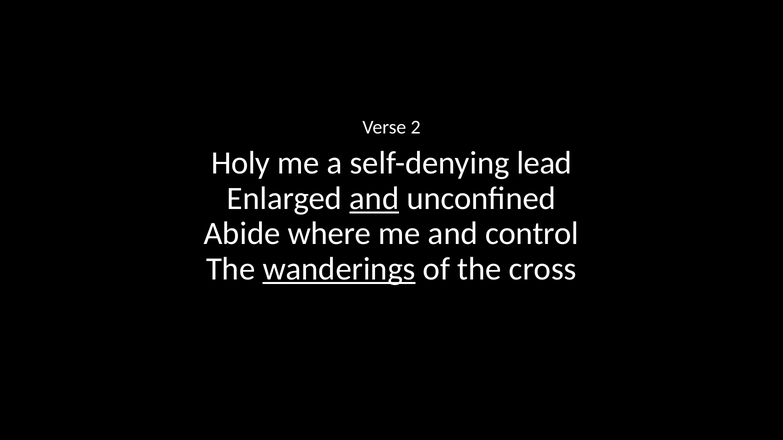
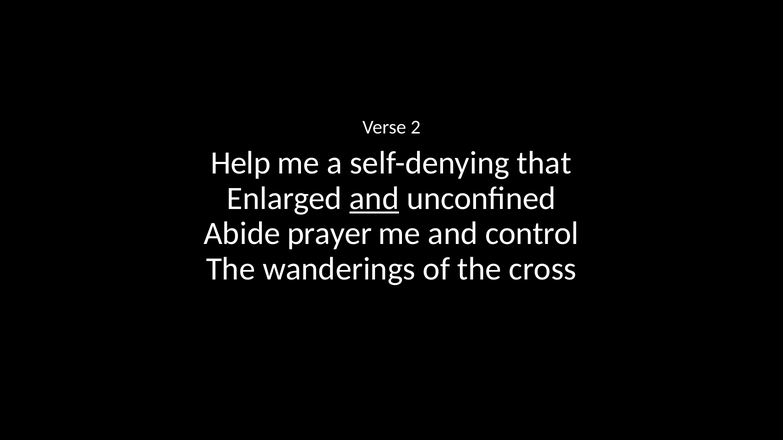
Holy: Holy -> Help
lead: lead -> that
where: where -> prayer
wanderings underline: present -> none
